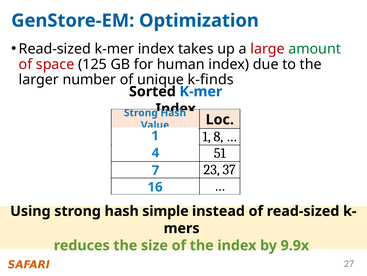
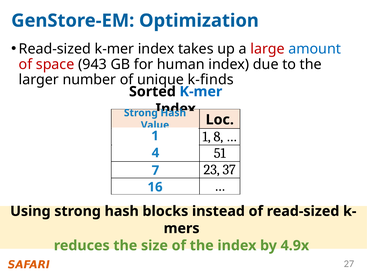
amount colour: green -> blue
125: 125 -> 943
simple: simple -> blocks
9.9x: 9.9x -> 4.9x
